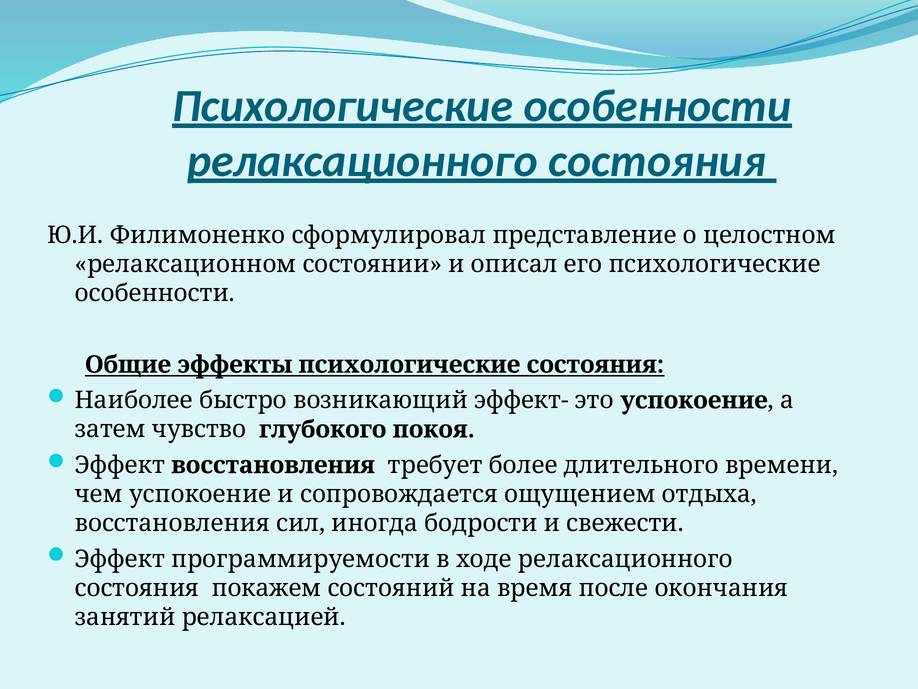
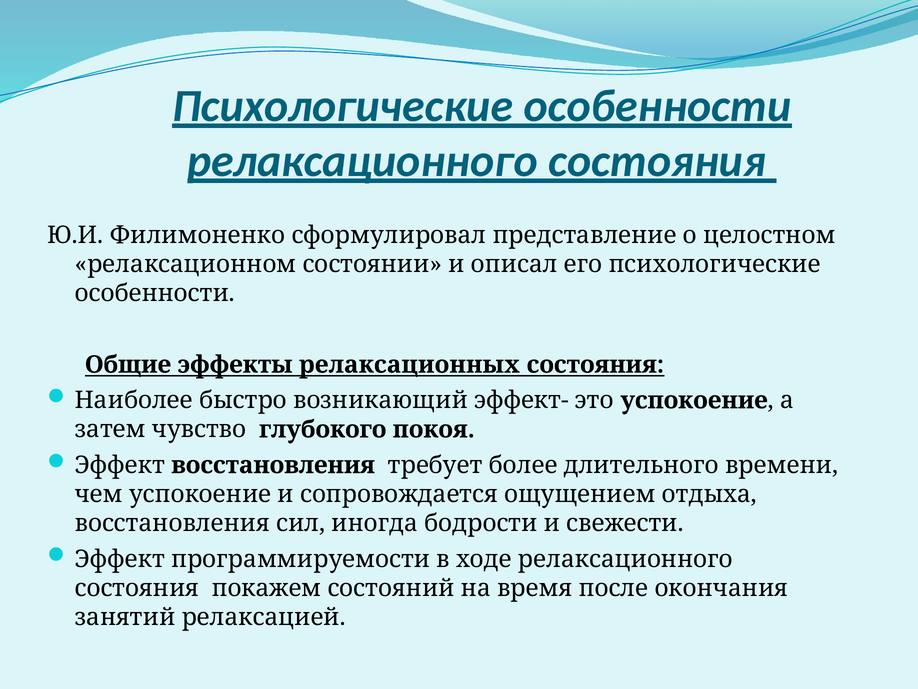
эффекты психологические: психологические -> релаксационных
